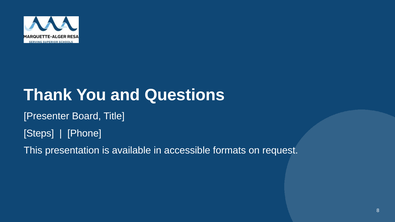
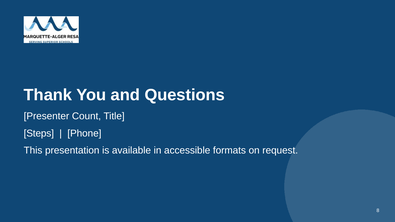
Board: Board -> Count
